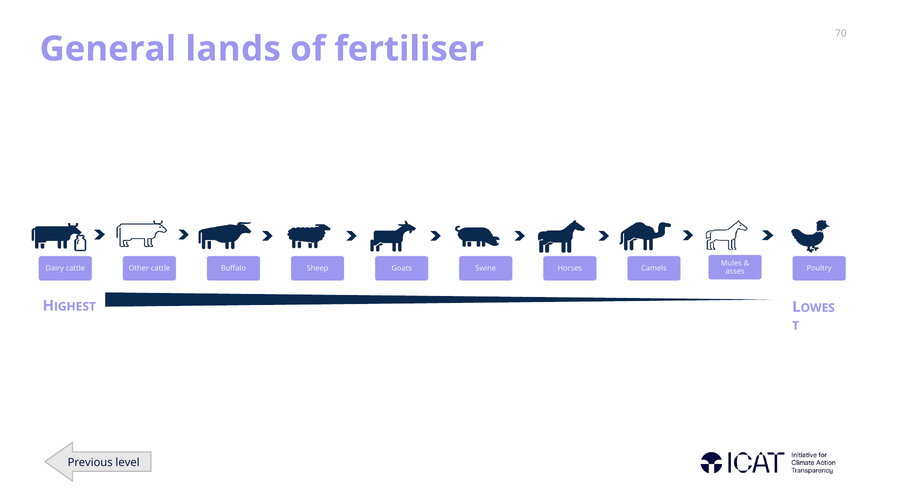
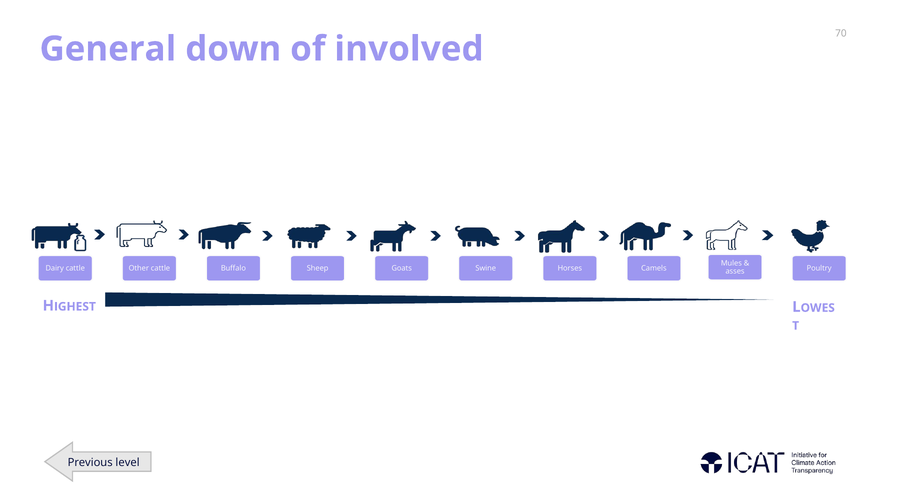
lands: lands -> down
fertiliser: fertiliser -> involved
